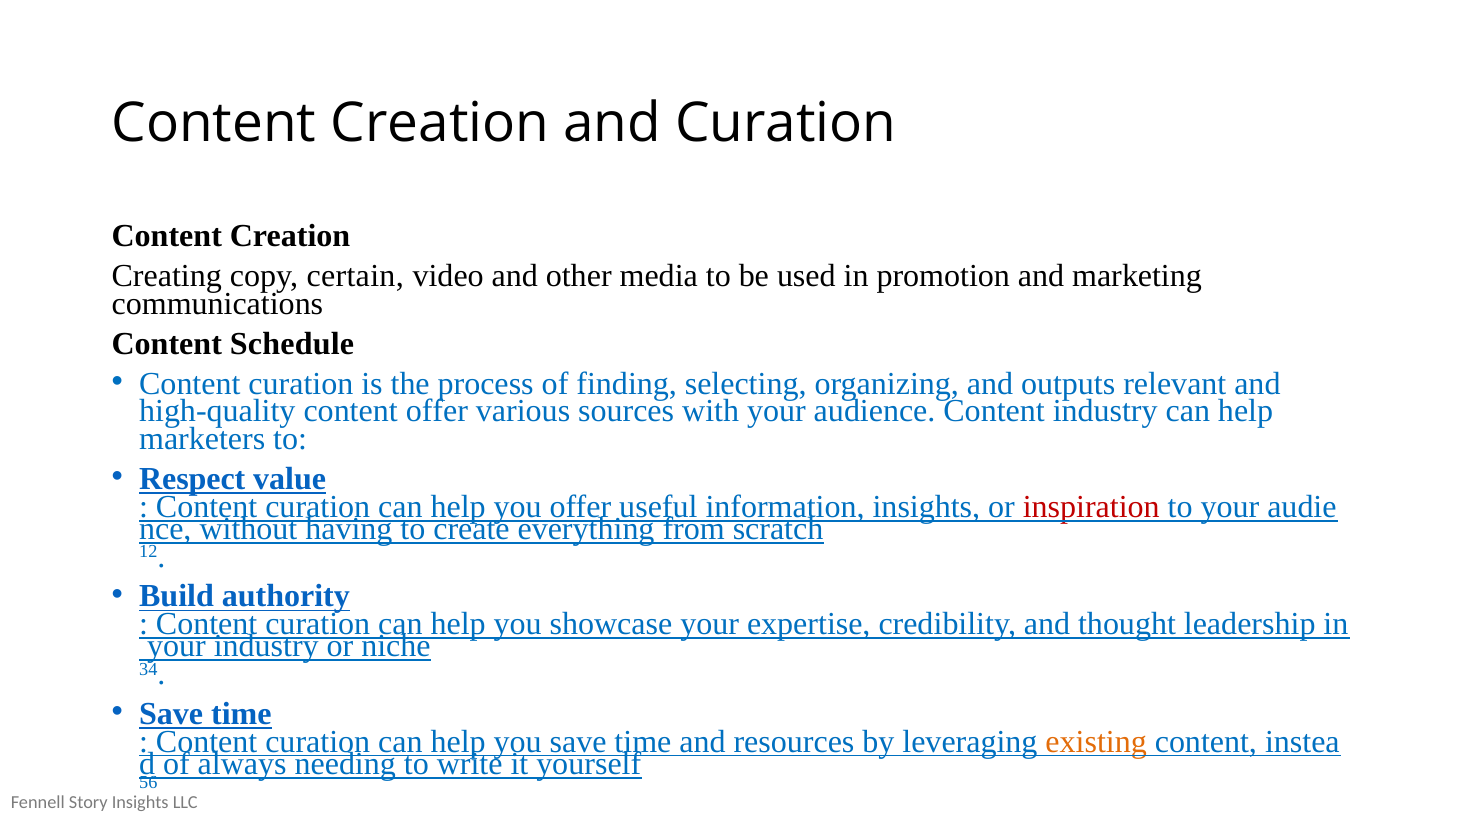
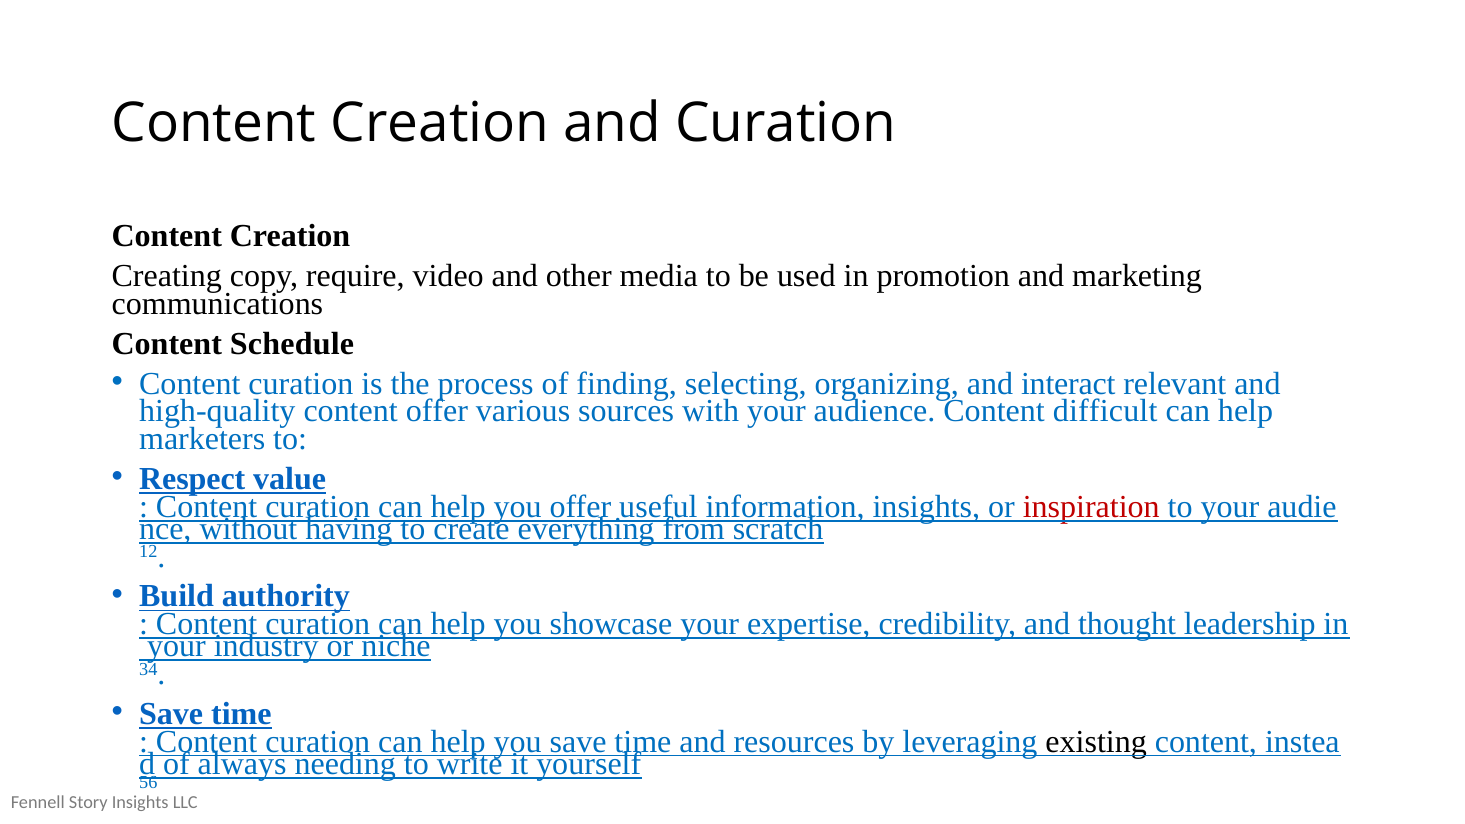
certain: certain -> require
outputs: outputs -> interact
Content industry: industry -> difficult
existing colour: orange -> black
